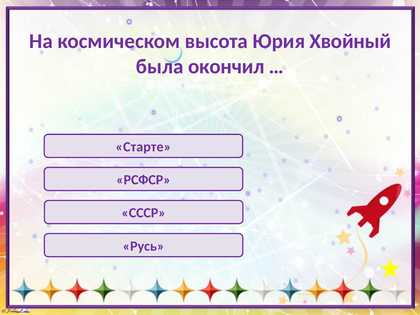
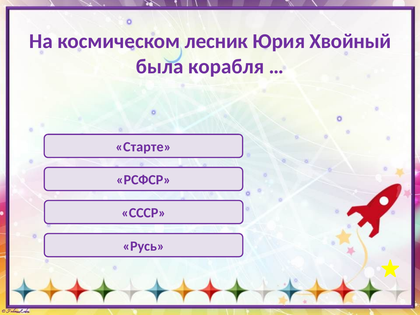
высота: высота -> лесник
окончил: окончил -> корабля
